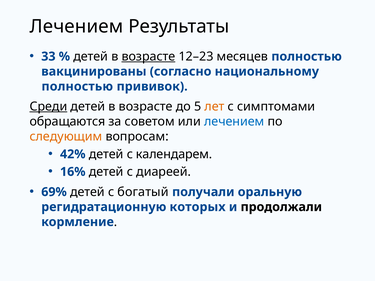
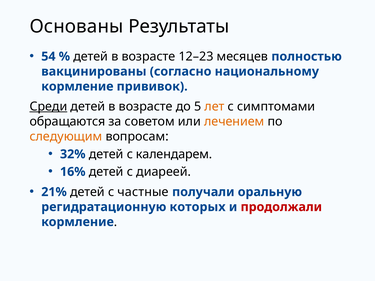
Лечением at (76, 26): Лечением -> Основаны
33: 33 -> 54
возрасте at (148, 57) underline: present -> none
полностью at (77, 87): полностью -> кормление
лечением at (234, 122) colour: blue -> orange
42%: 42% -> 32%
69%: 69% -> 21%
богатый: богатый -> частные
продолжали colour: black -> red
